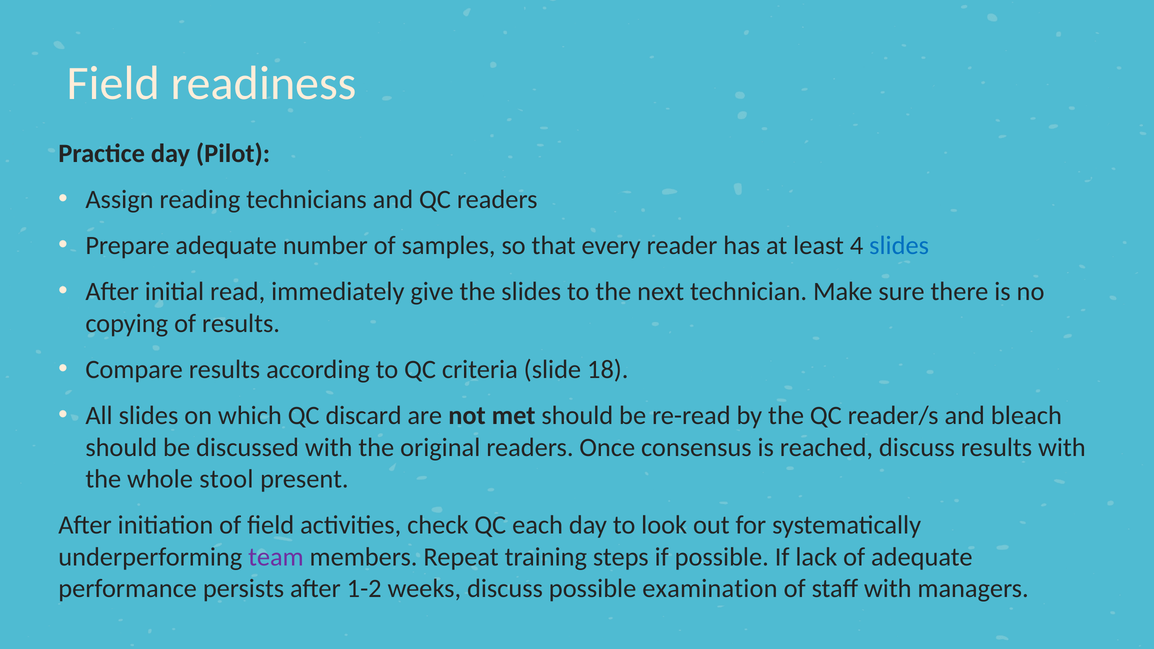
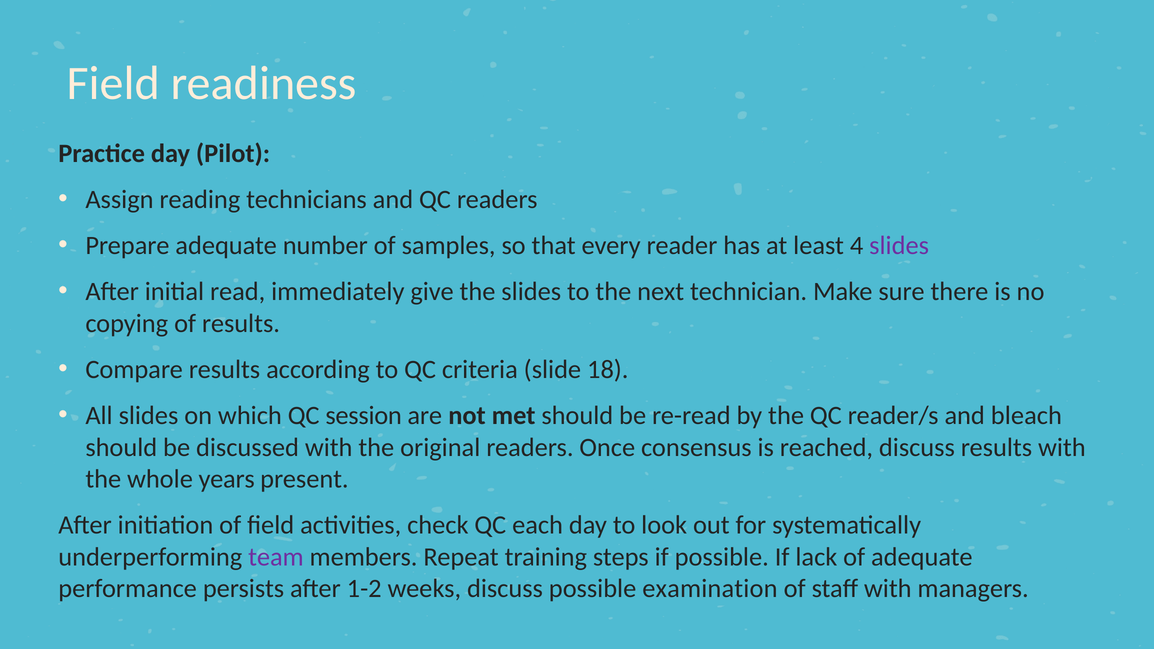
slides at (899, 246) colour: blue -> purple
discard: discard -> session
stool: stool -> years
